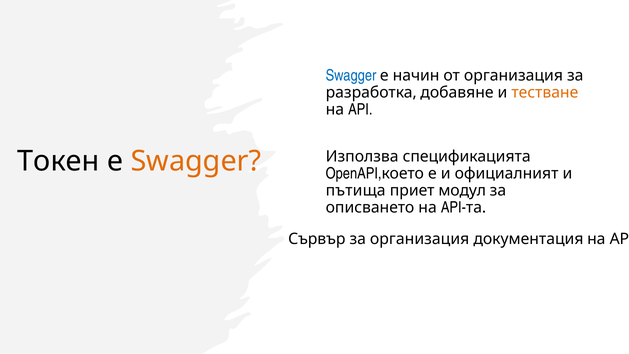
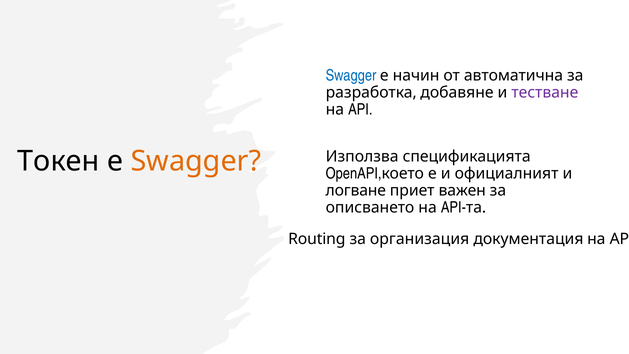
от организация: организация -> автоматична
тестване colour: orange -> purple
пътища: пътища -> логване
модул: модул -> важен
Сървър: Сървър -> Routing
